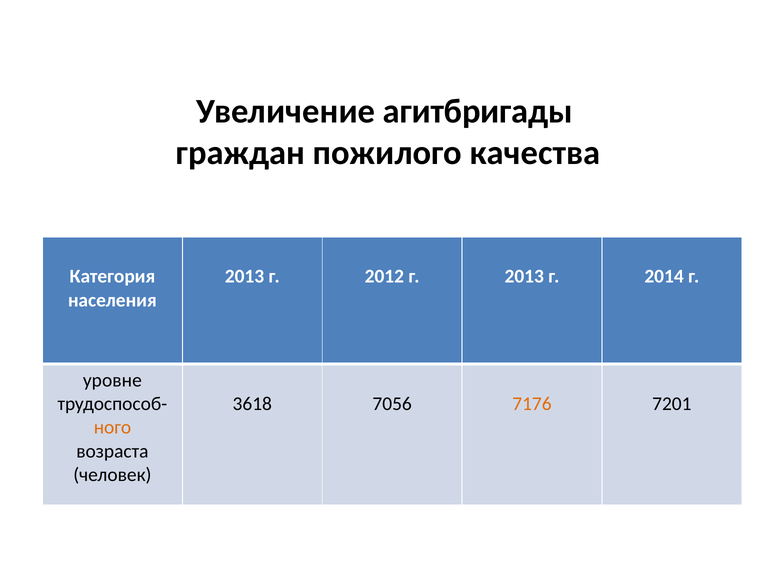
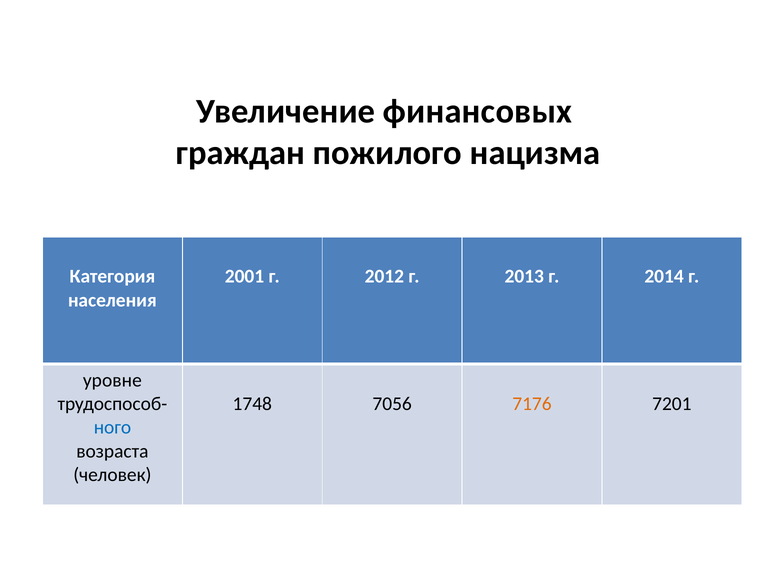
агитбригады: агитбригады -> финансовых
качества: качества -> нацизма
2013 at (244, 276): 2013 -> 2001
3618: 3618 -> 1748
ного colour: orange -> blue
